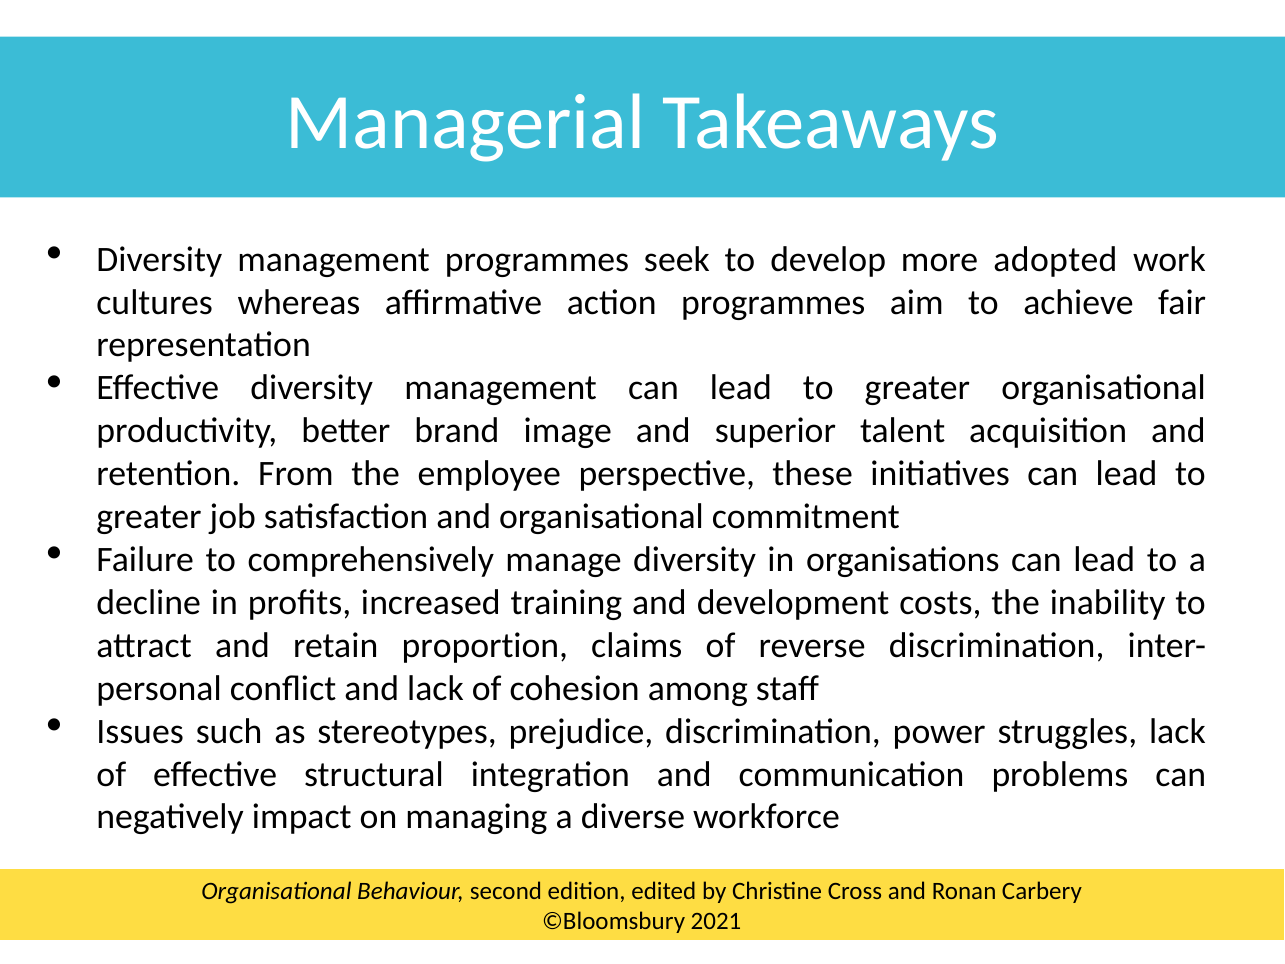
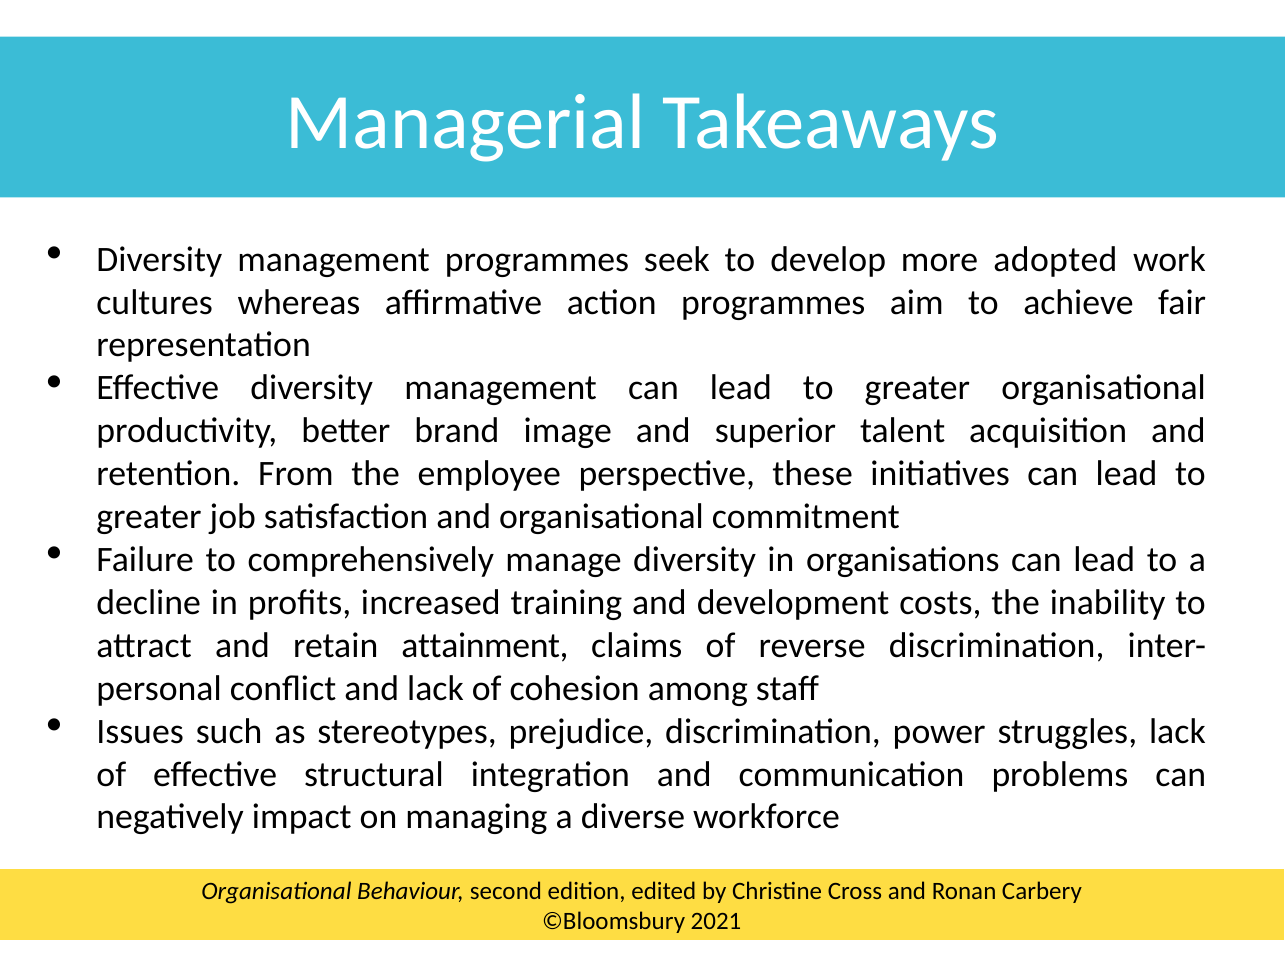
proportion: proportion -> attainment
